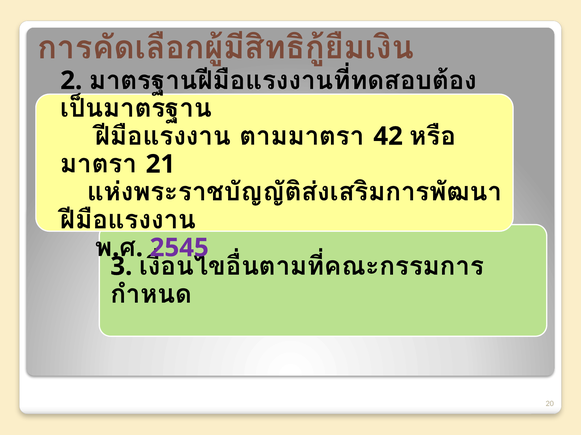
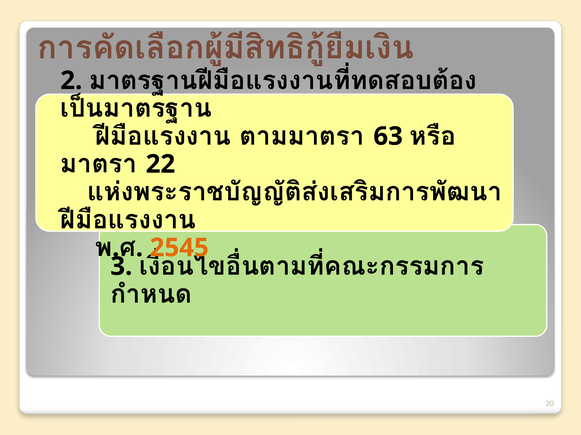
42: 42 -> 63
21: 21 -> 22
2545 colour: purple -> orange
